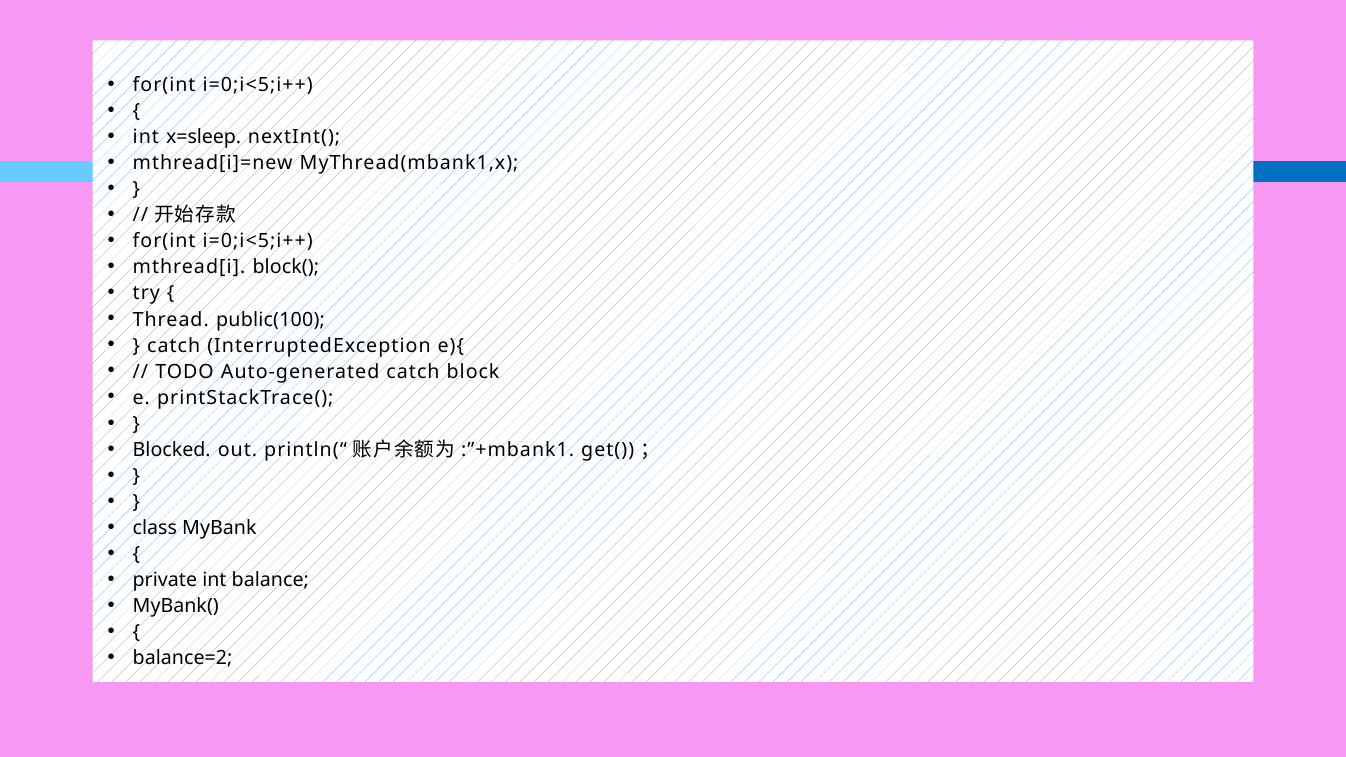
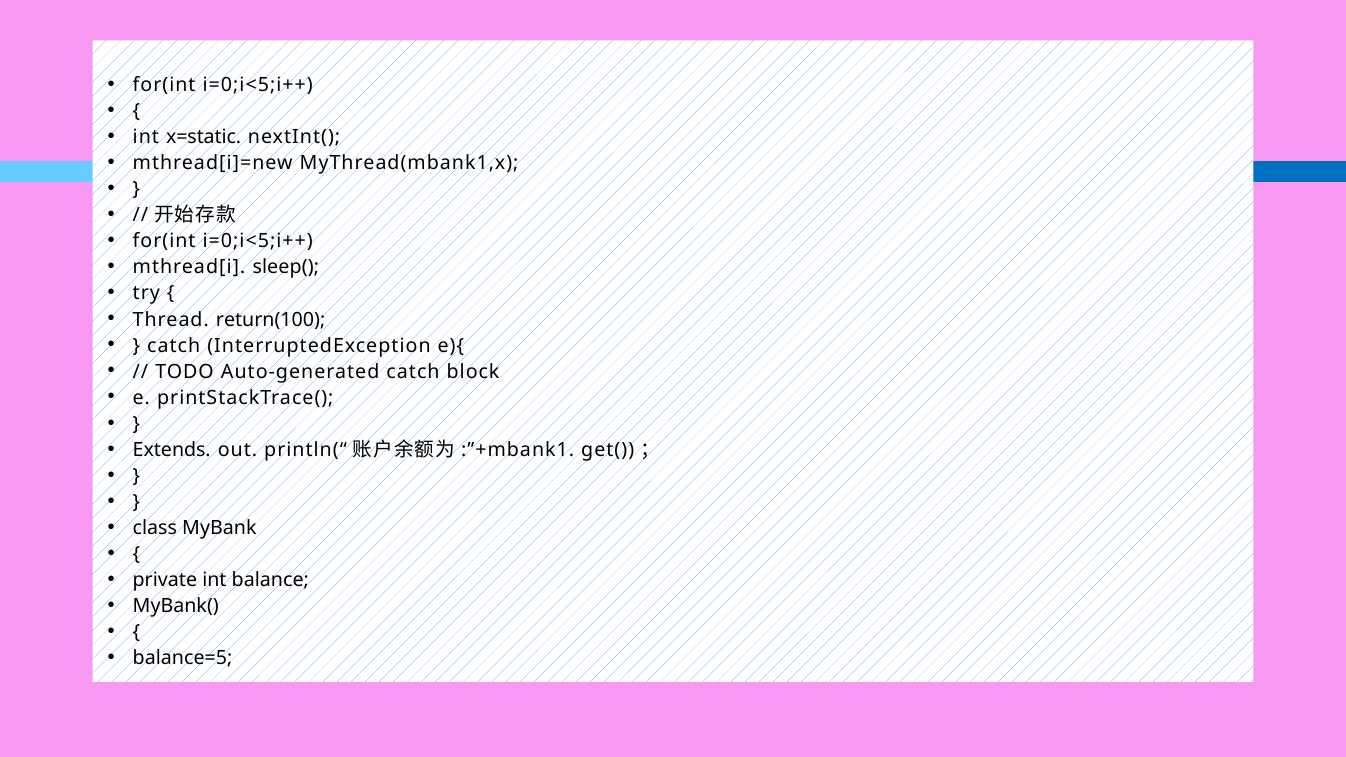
x=sleep: x=sleep -> x=static
block(: block( -> sleep(
public(100: public(100 -> return(100
Blocked: Blocked -> Extends
balance=2: balance=2 -> balance=5
